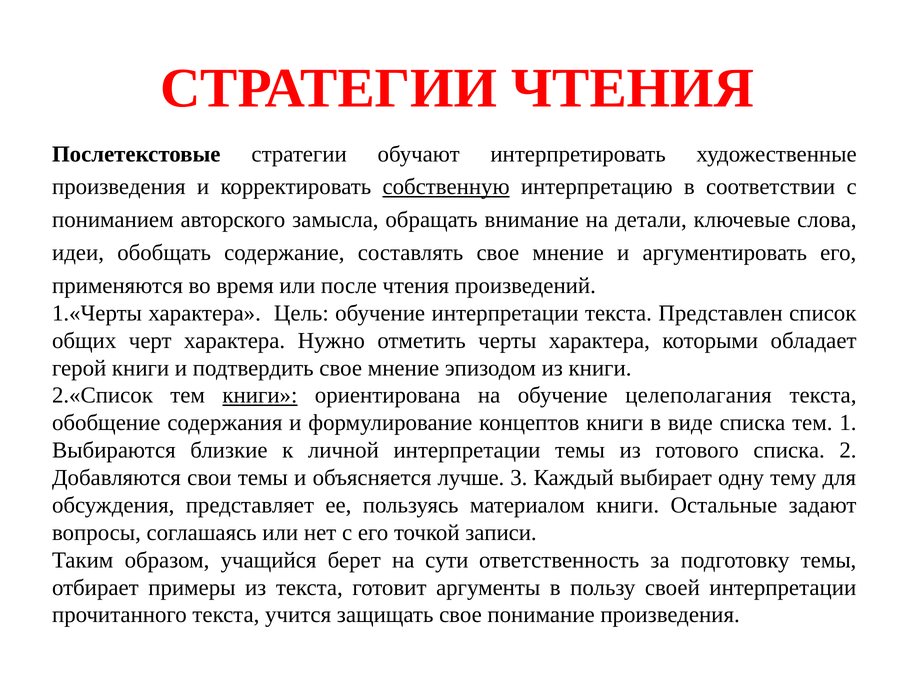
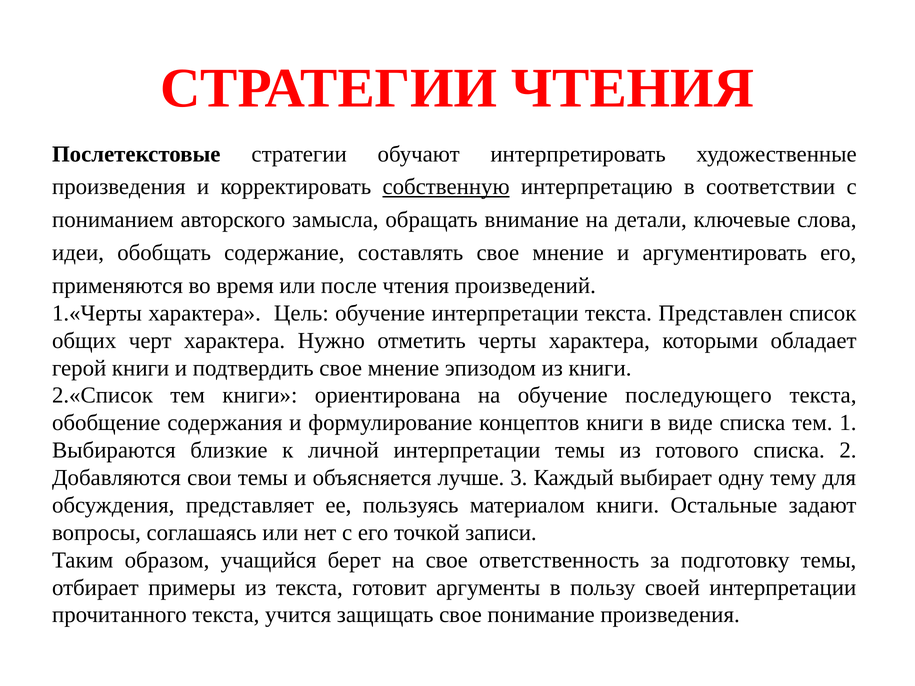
книги at (260, 396) underline: present -> none
целеполагания: целеполагания -> последующего
на сути: сути -> свое
